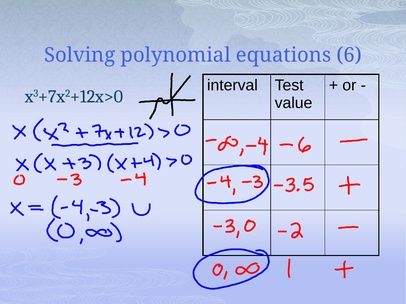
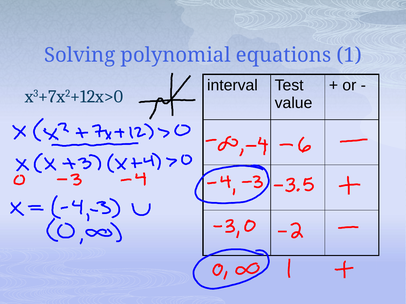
6: 6 -> 1
